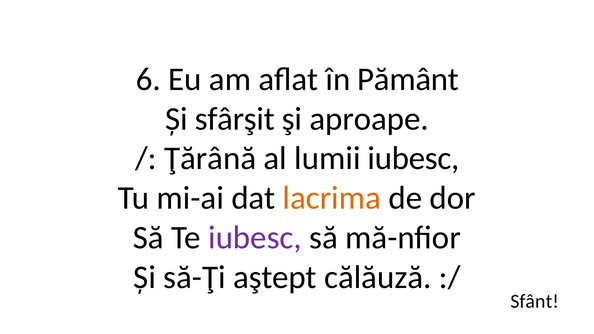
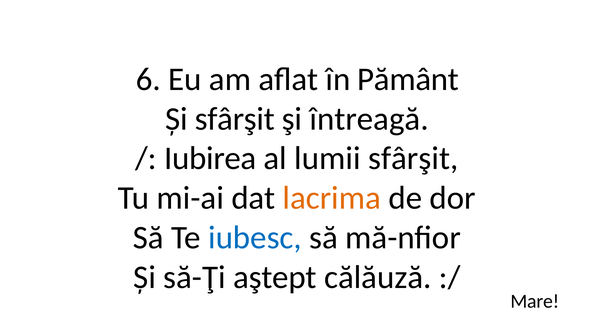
aproape: aproape -> întreagă
Ţărână: Ţărână -> Iubirea
lumii iubesc: iubesc -> sfârşit
iubesc at (255, 238) colour: purple -> blue
Sfânt: Sfânt -> Mare
